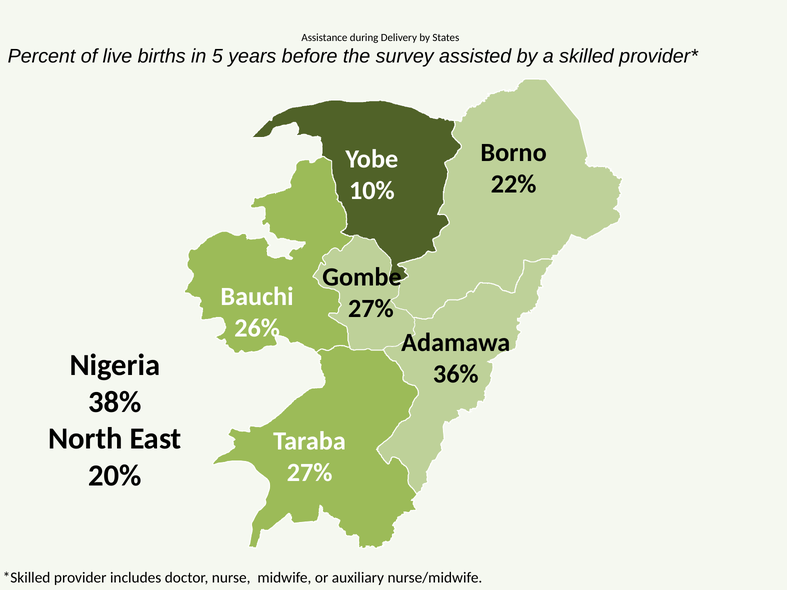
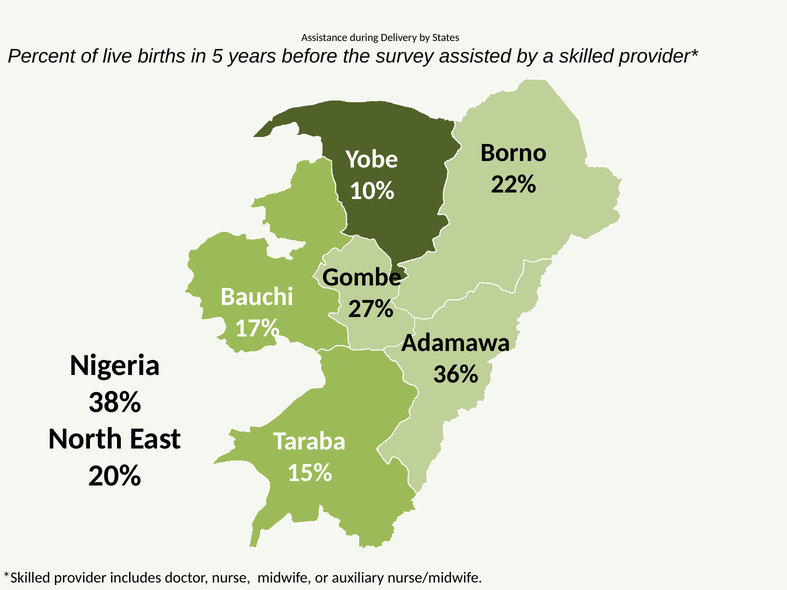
26%: 26% -> 17%
27% at (310, 473): 27% -> 15%
